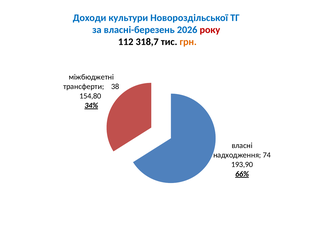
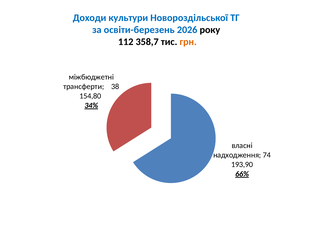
власні-березень: власні-березень -> освіти-березень
року colour: red -> black
318,7: 318,7 -> 358,7
